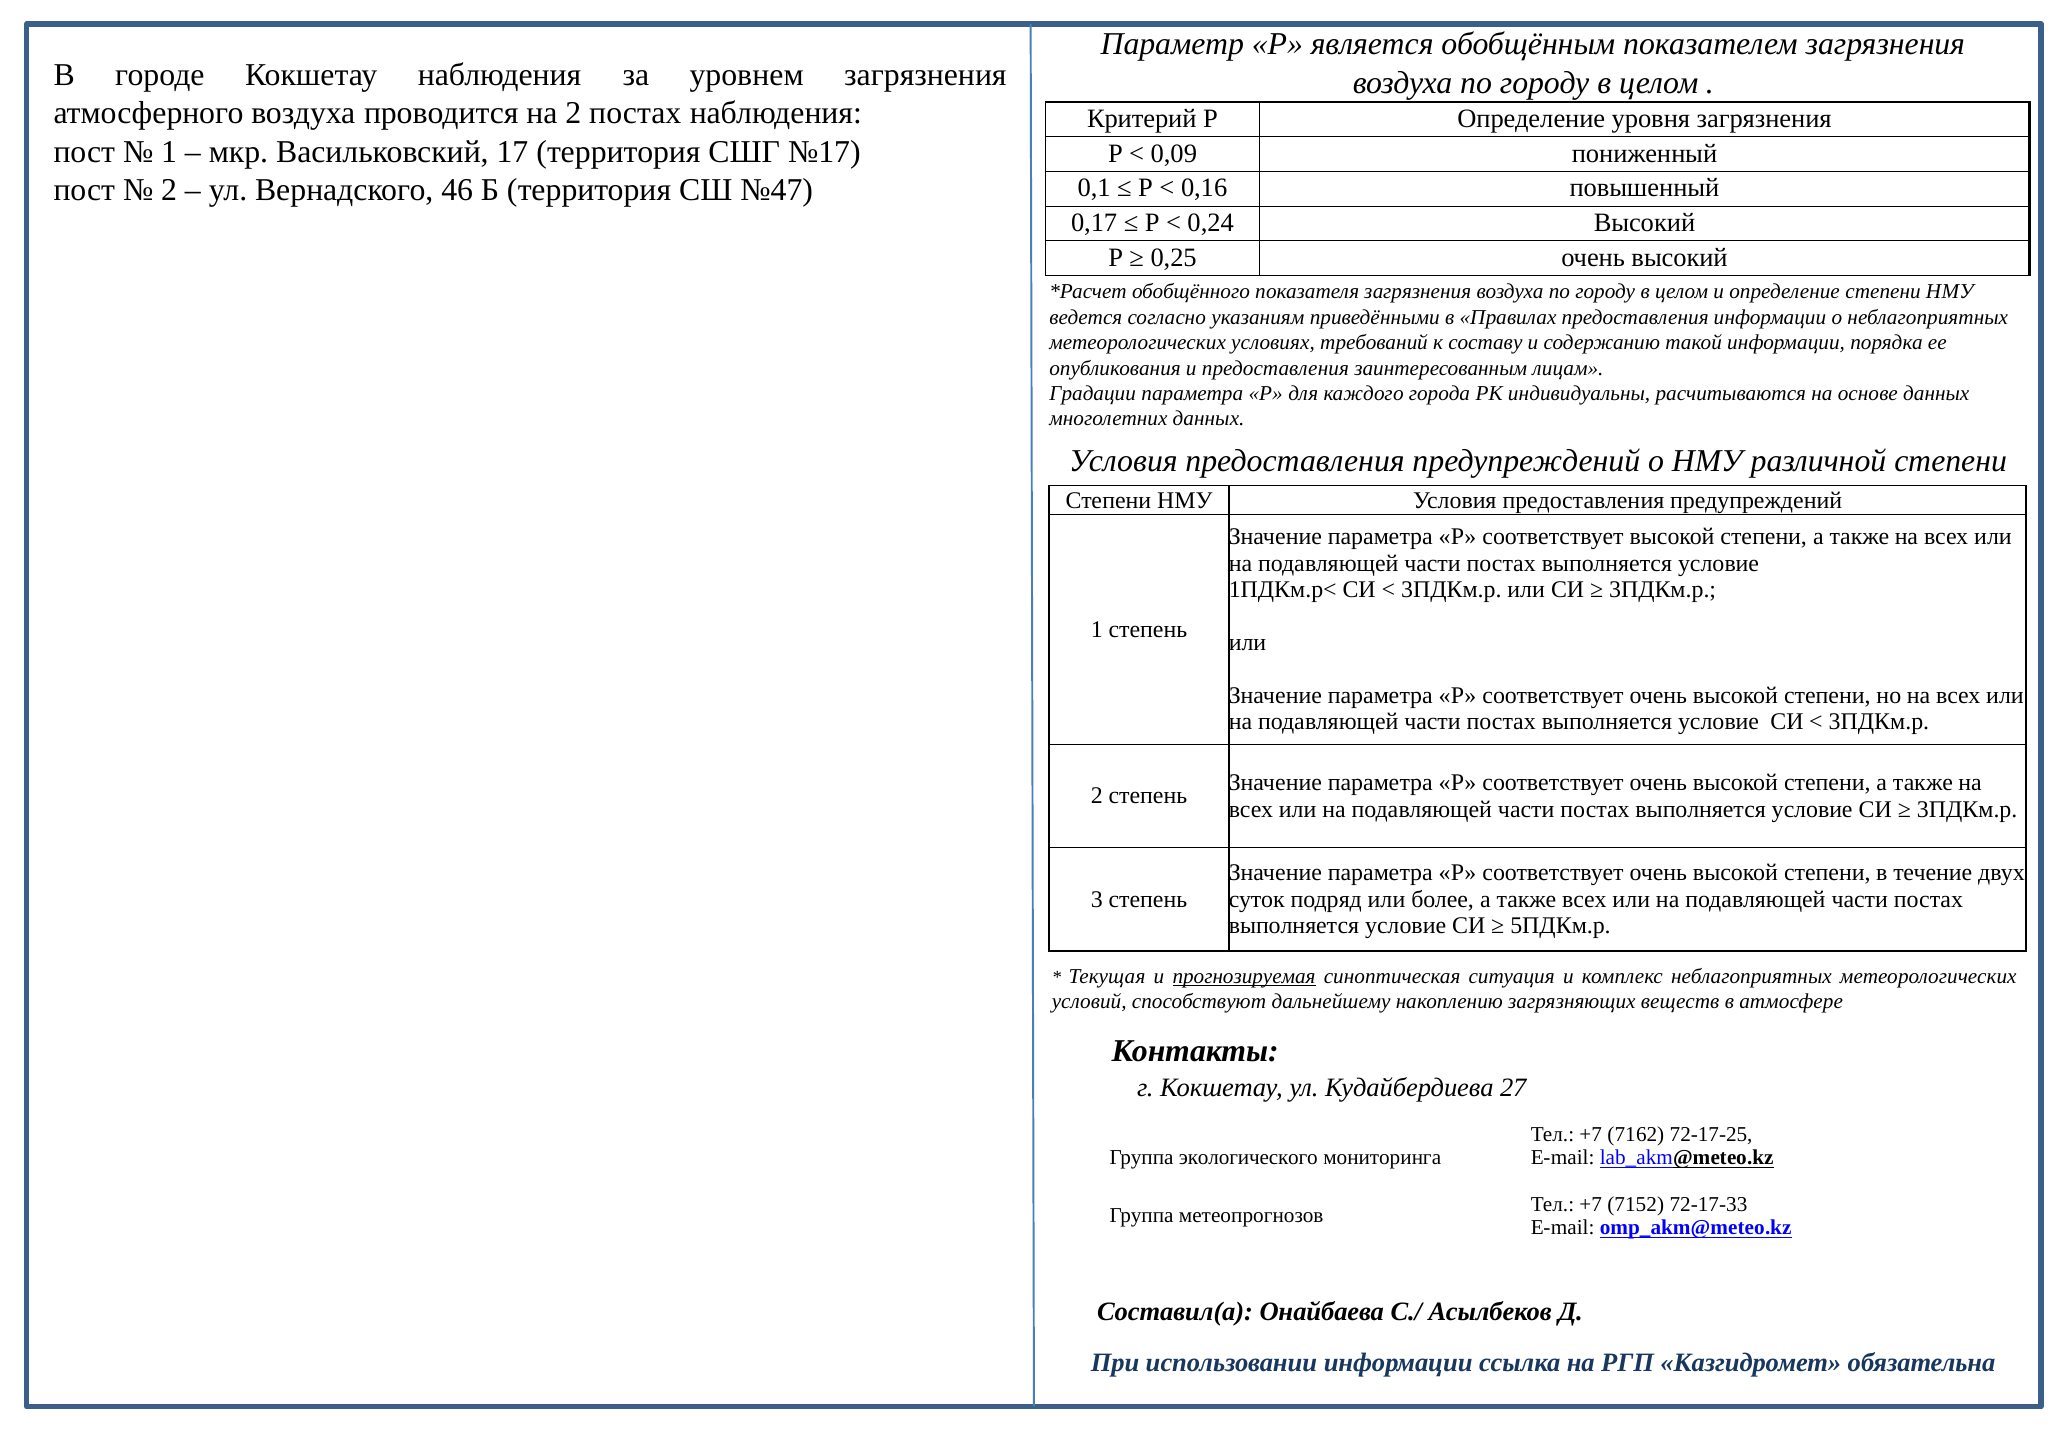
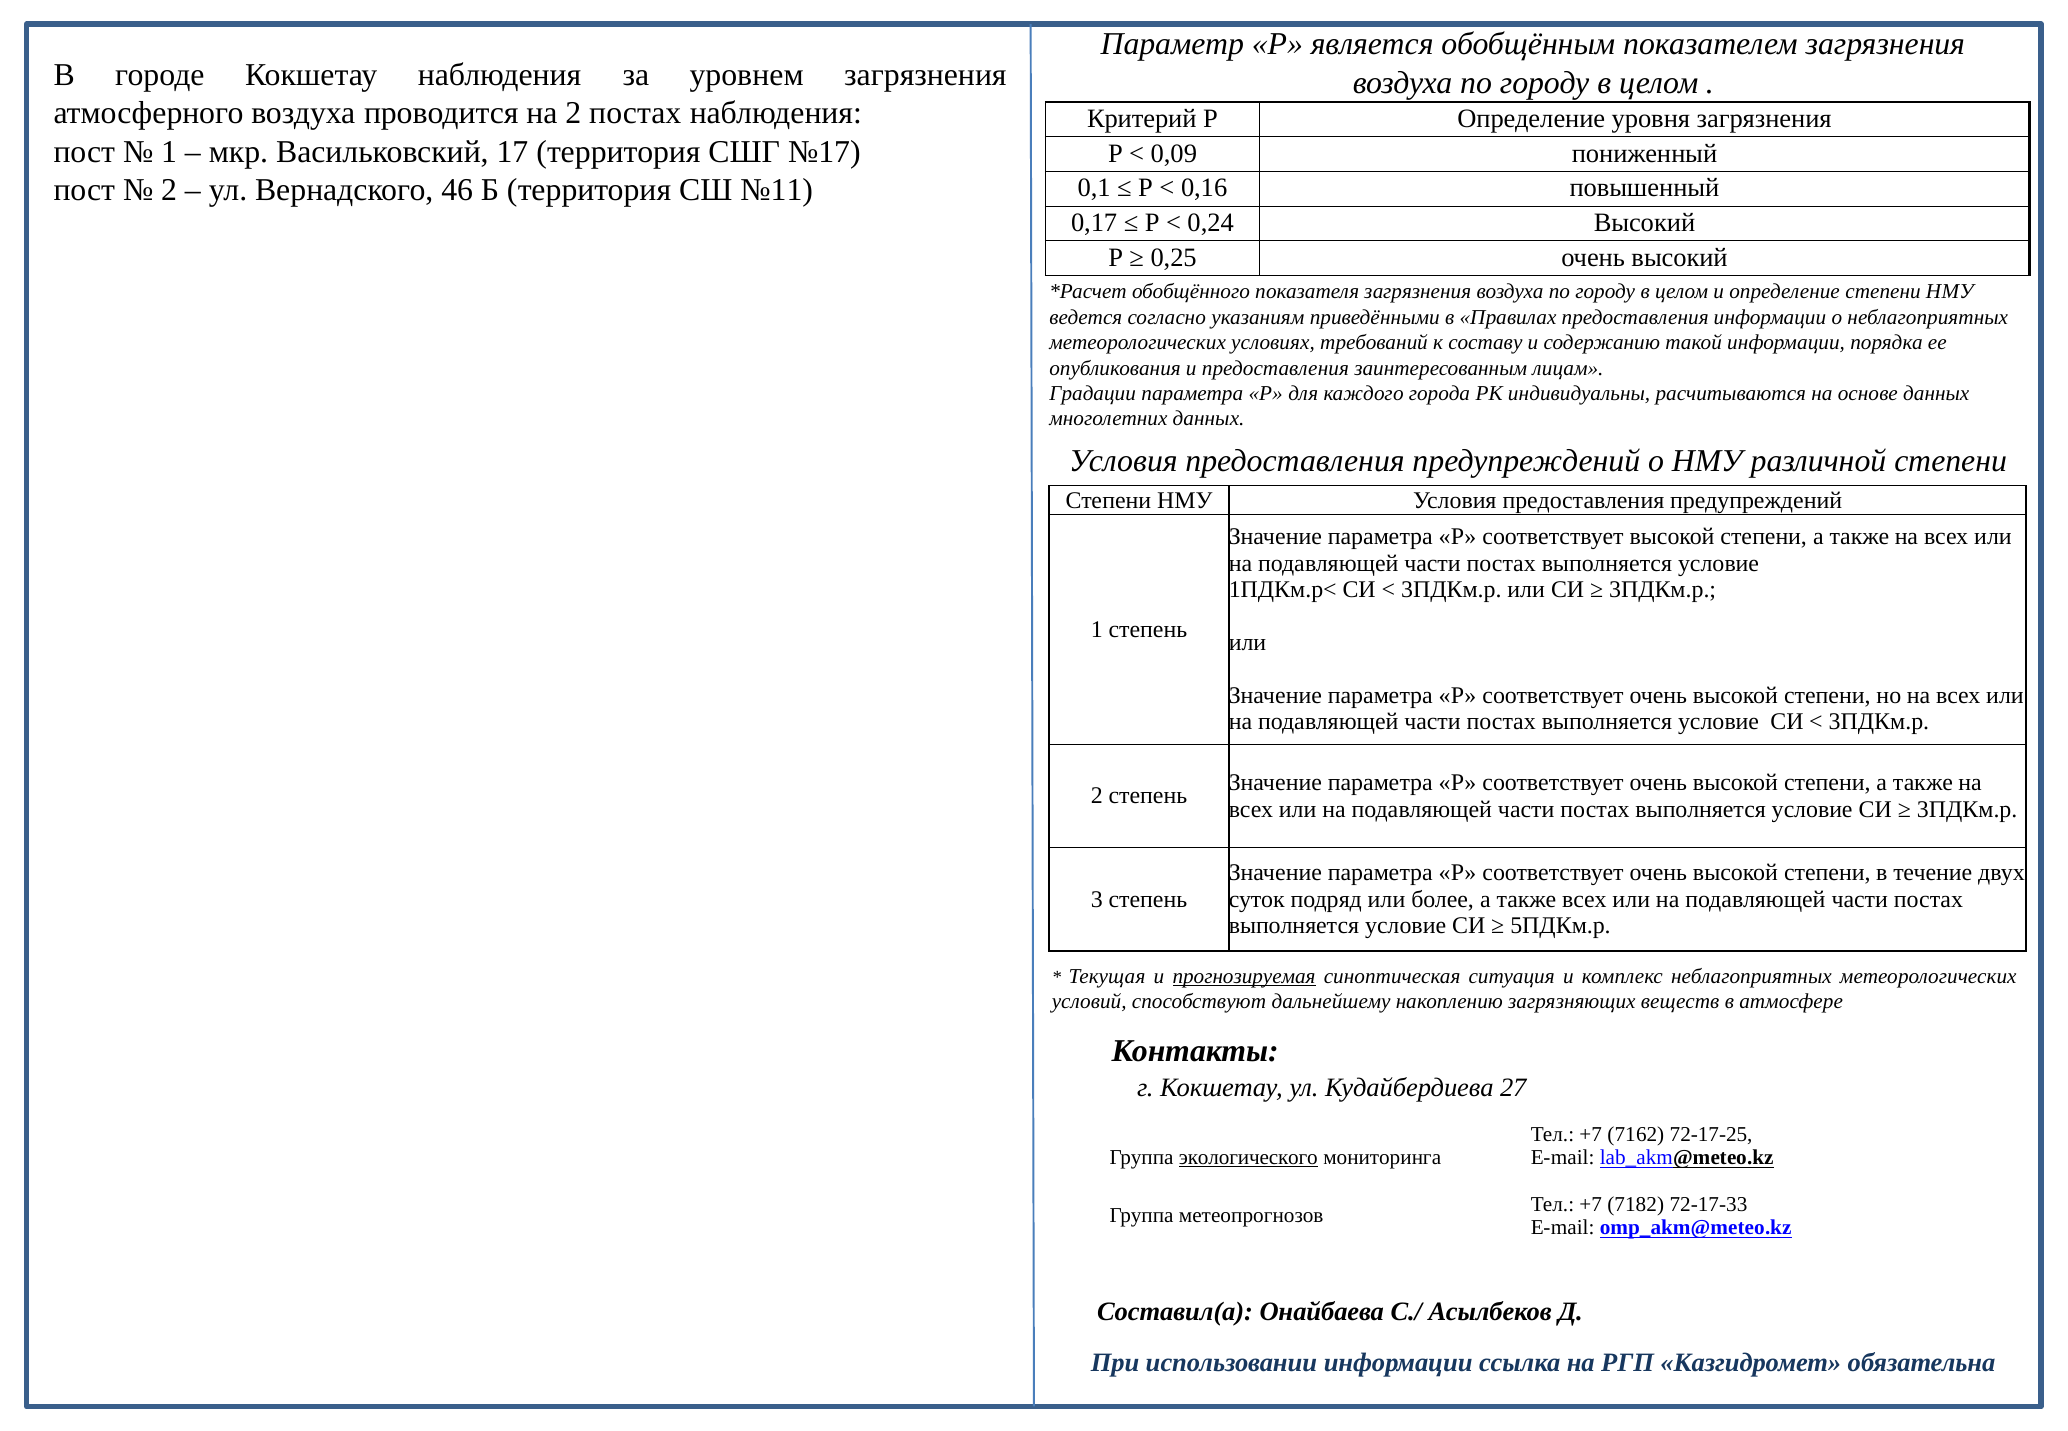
№47: №47 -> №11
экологического underline: none -> present
7152: 7152 -> 7182
